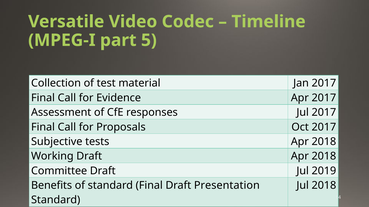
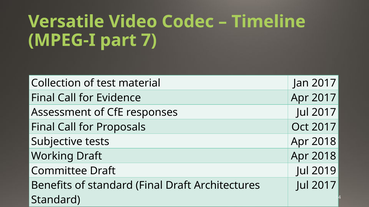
5: 5 -> 7
Presentation: Presentation -> Architectures
2018 at (324, 186): 2018 -> 2017
